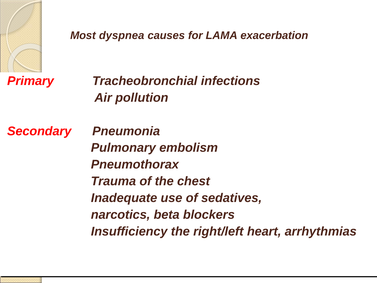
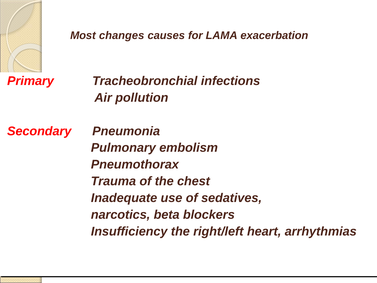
dyspnea: dyspnea -> changes
